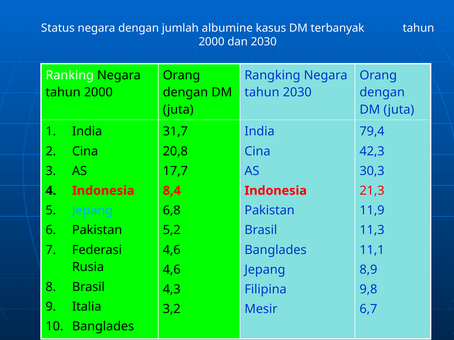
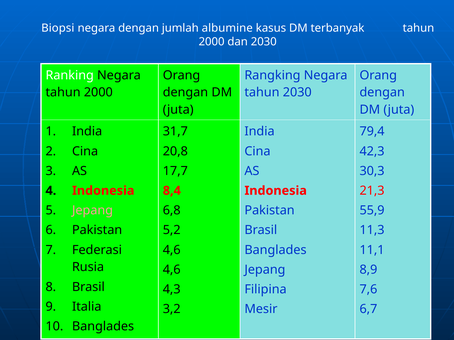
Status: Status -> Biopsi
Jepang at (93, 211) colour: light blue -> pink
11,9: 11,9 -> 55,9
9,8: 9,8 -> 7,6
